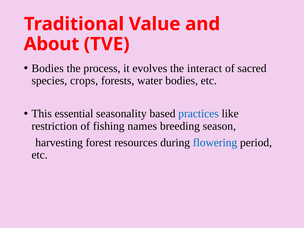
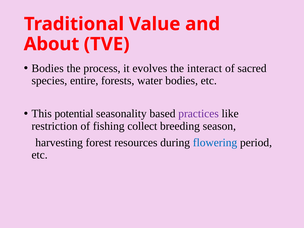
crops: crops -> entire
essential: essential -> potential
practices colour: blue -> purple
names: names -> collect
